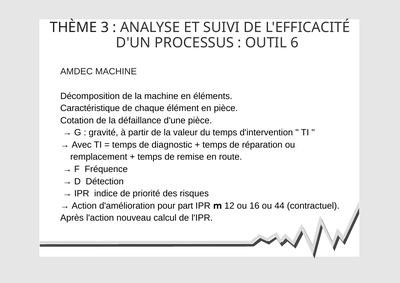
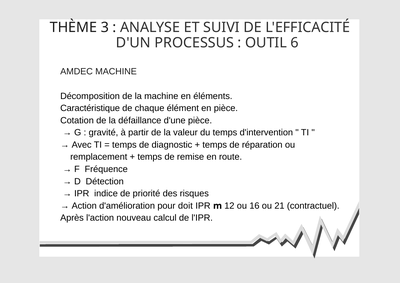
part: part -> doit
44: 44 -> 21
